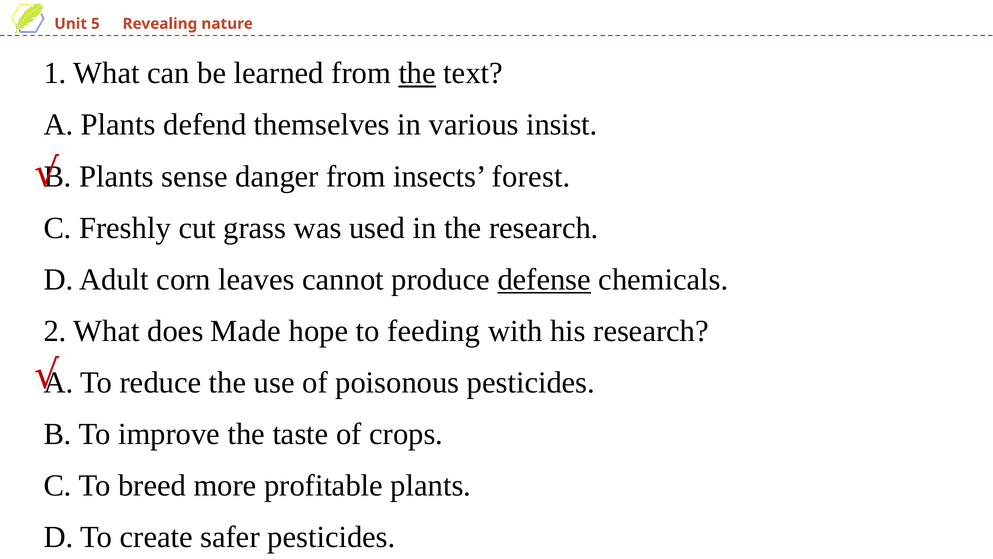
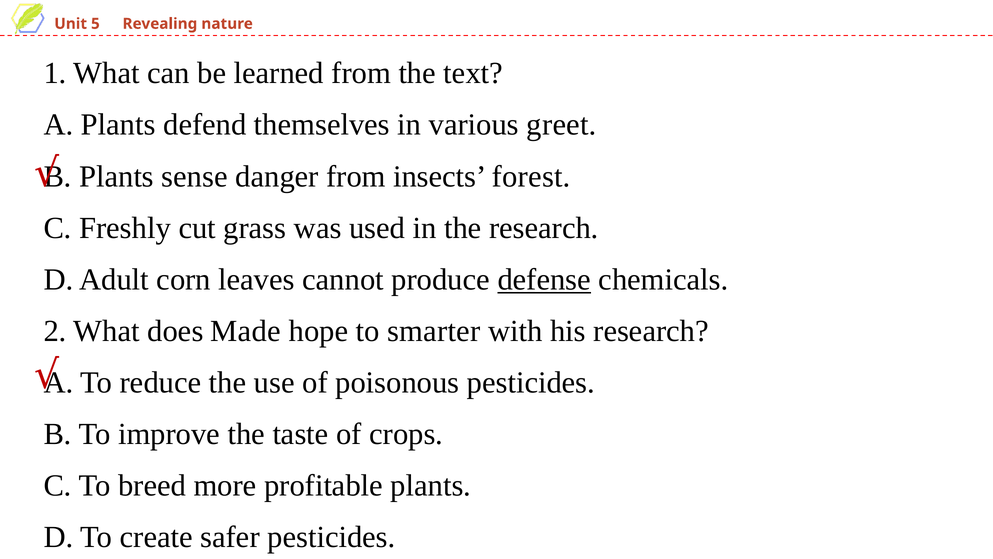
the at (417, 73) underline: present -> none
insist: insist -> greet
feeding: feeding -> smarter
